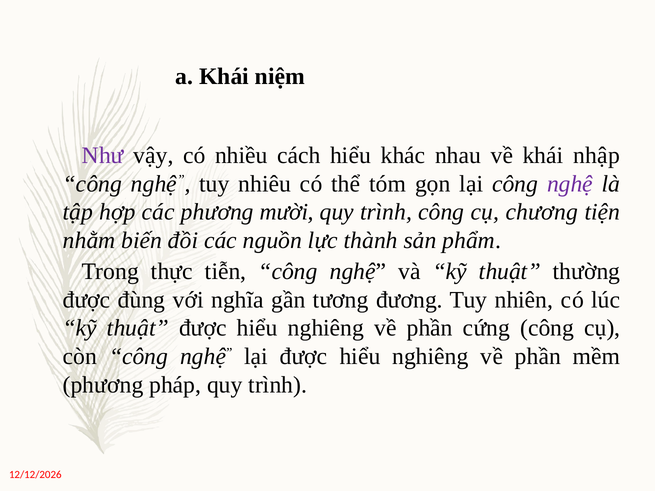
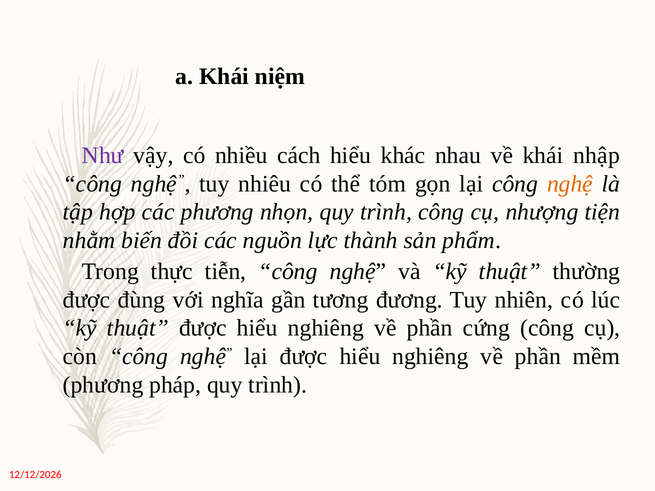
nghệ at (570, 184) colour: purple -> orange
mười: mười -> nhọn
chương: chương -> nhượng
